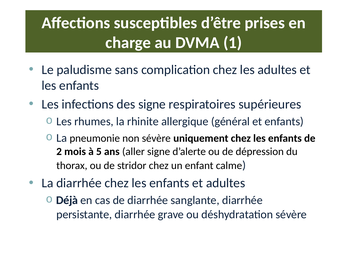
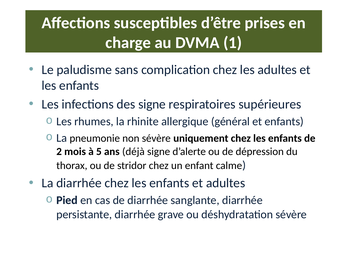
aller: aller -> déjà
Déjà: Déjà -> Pied
